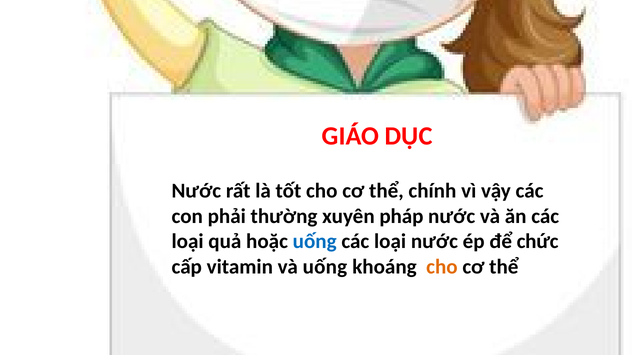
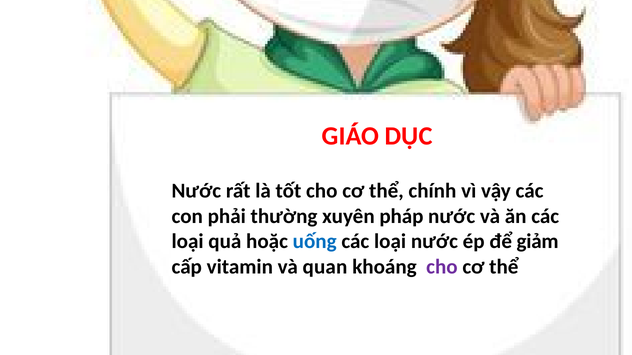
chức: chức -> giảm
và uống: uống -> quan
cho at (442, 267) colour: orange -> purple
